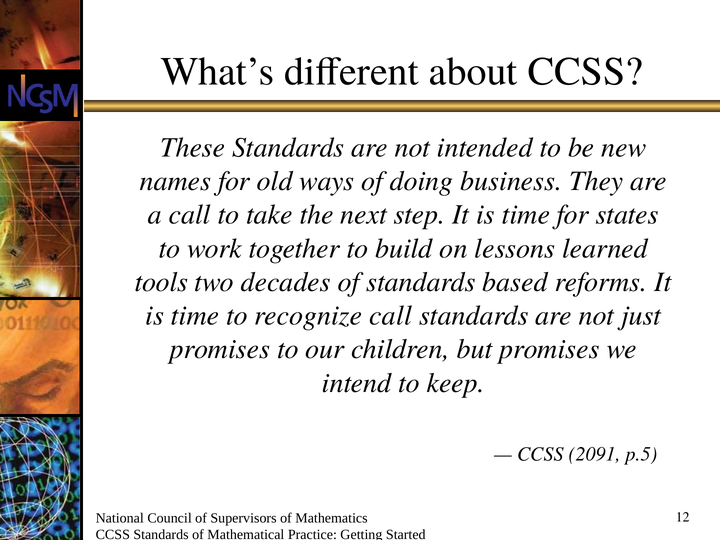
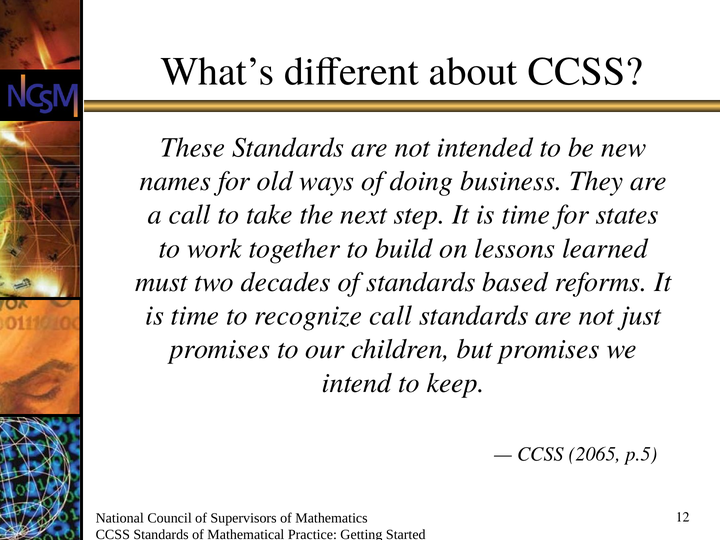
tools: tools -> must
2091: 2091 -> 2065
